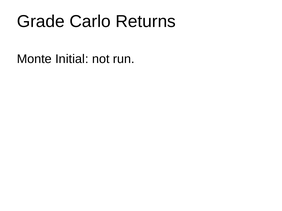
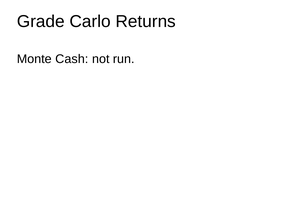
Initial: Initial -> Cash
